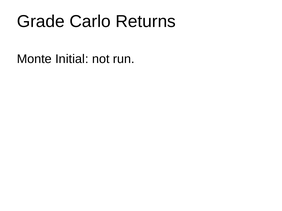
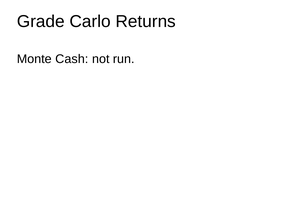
Initial: Initial -> Cash
